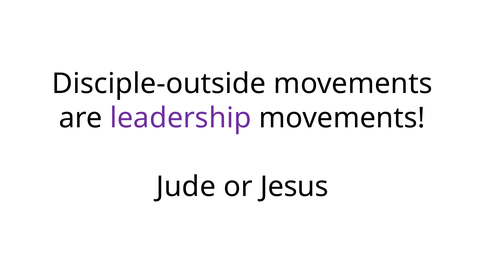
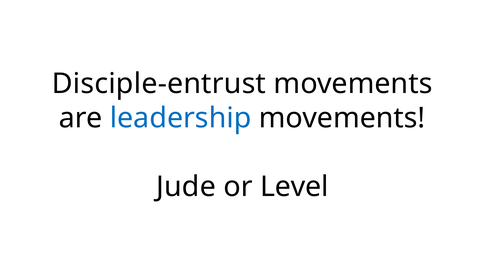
Disciple-outside: Disciple-outside -> Disciple-entrust
leadership colour: purple -> blue
Jesus: Jesus -> Level
